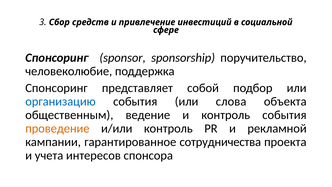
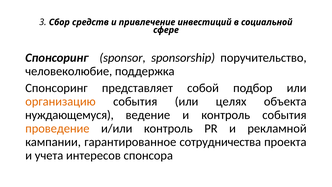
организацию colour: blue -> orange
слова: слова -> целях
общественным: общественным -> нуждающемуся
